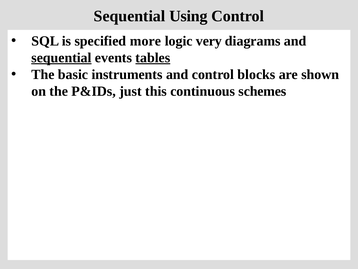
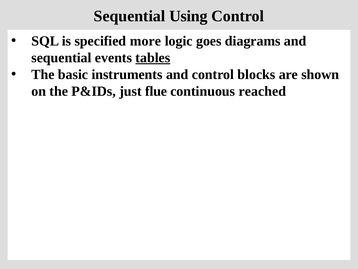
very: very -> goes
sequential at (61, 58) underline: present -> none
this: this -> flue
schemes: schemes -> reached
